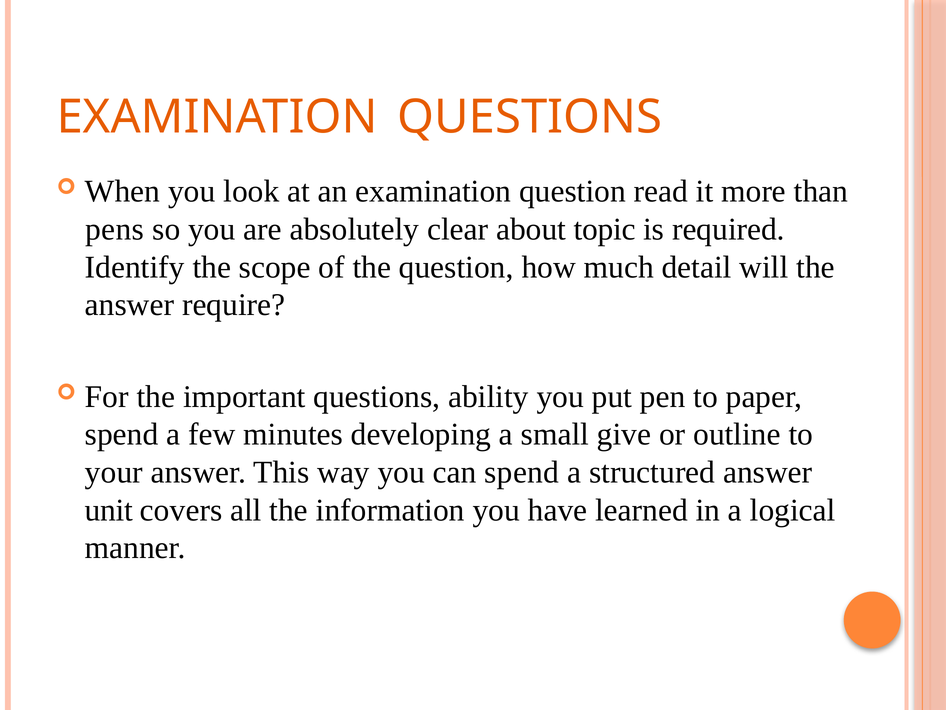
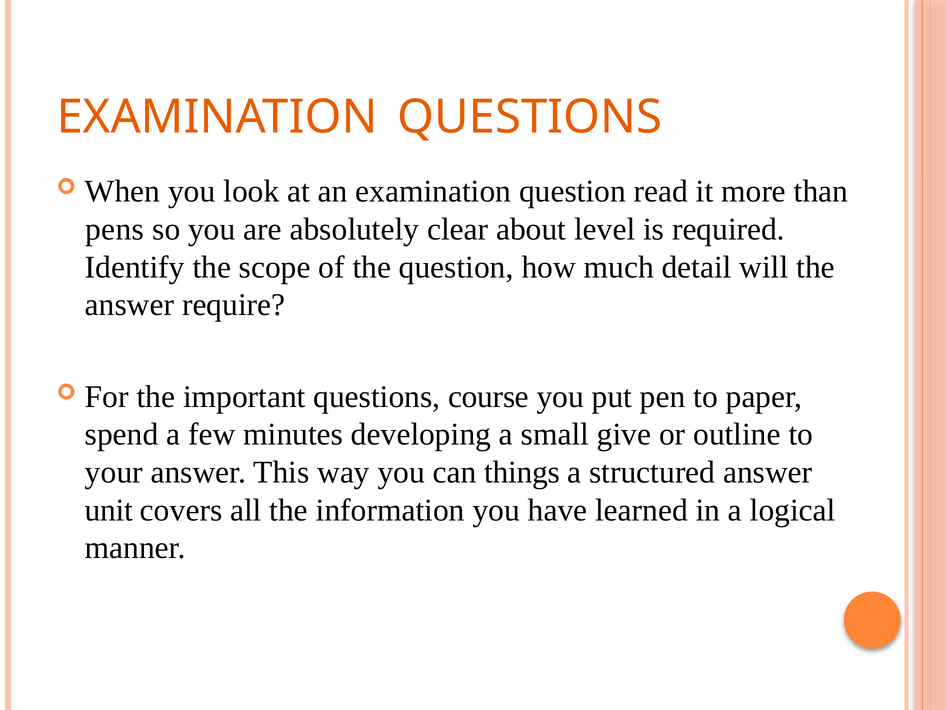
topic: topic -> level
ability: ability -> course
can spend: spend -> things
